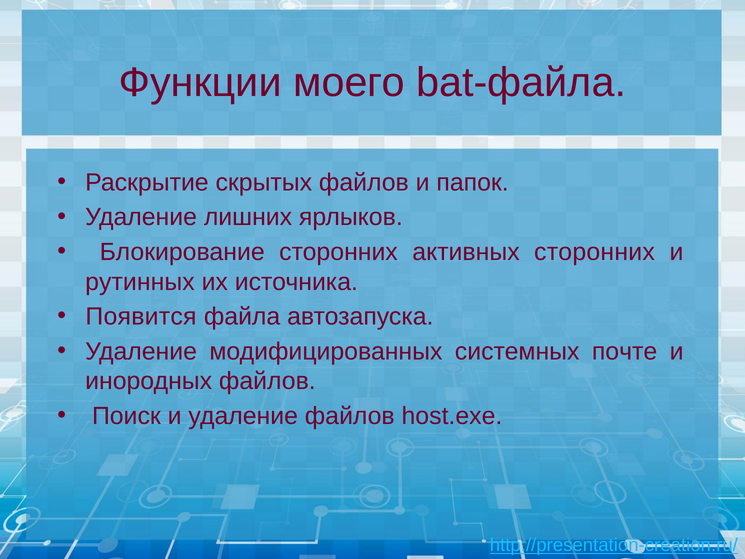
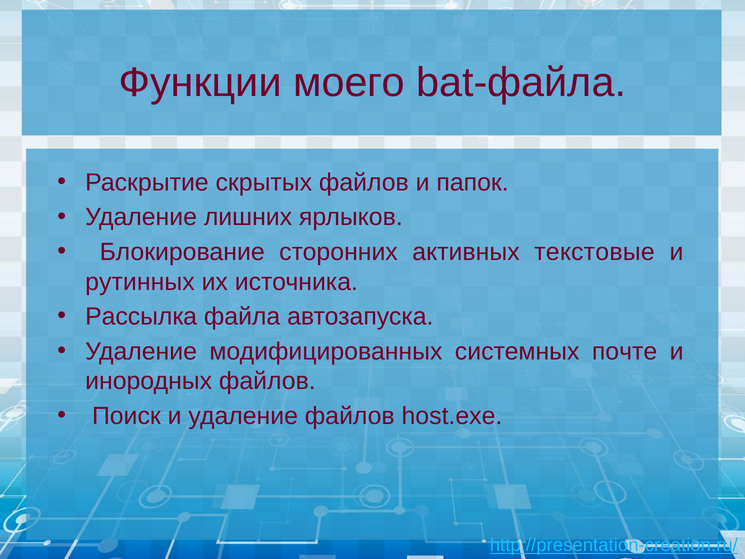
активных сторонних: сторонних -> текстовые
Появится: Появится -> Рассылка
